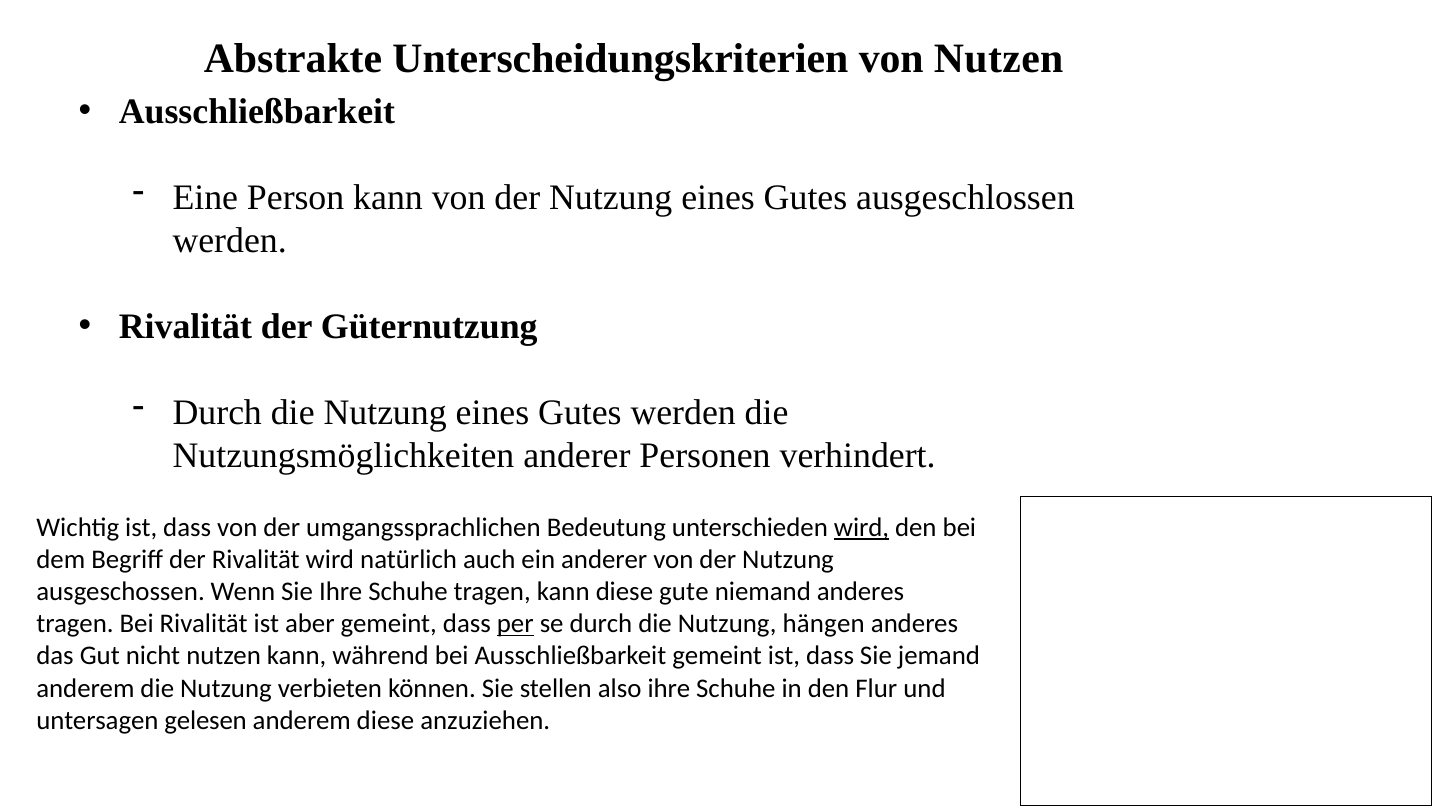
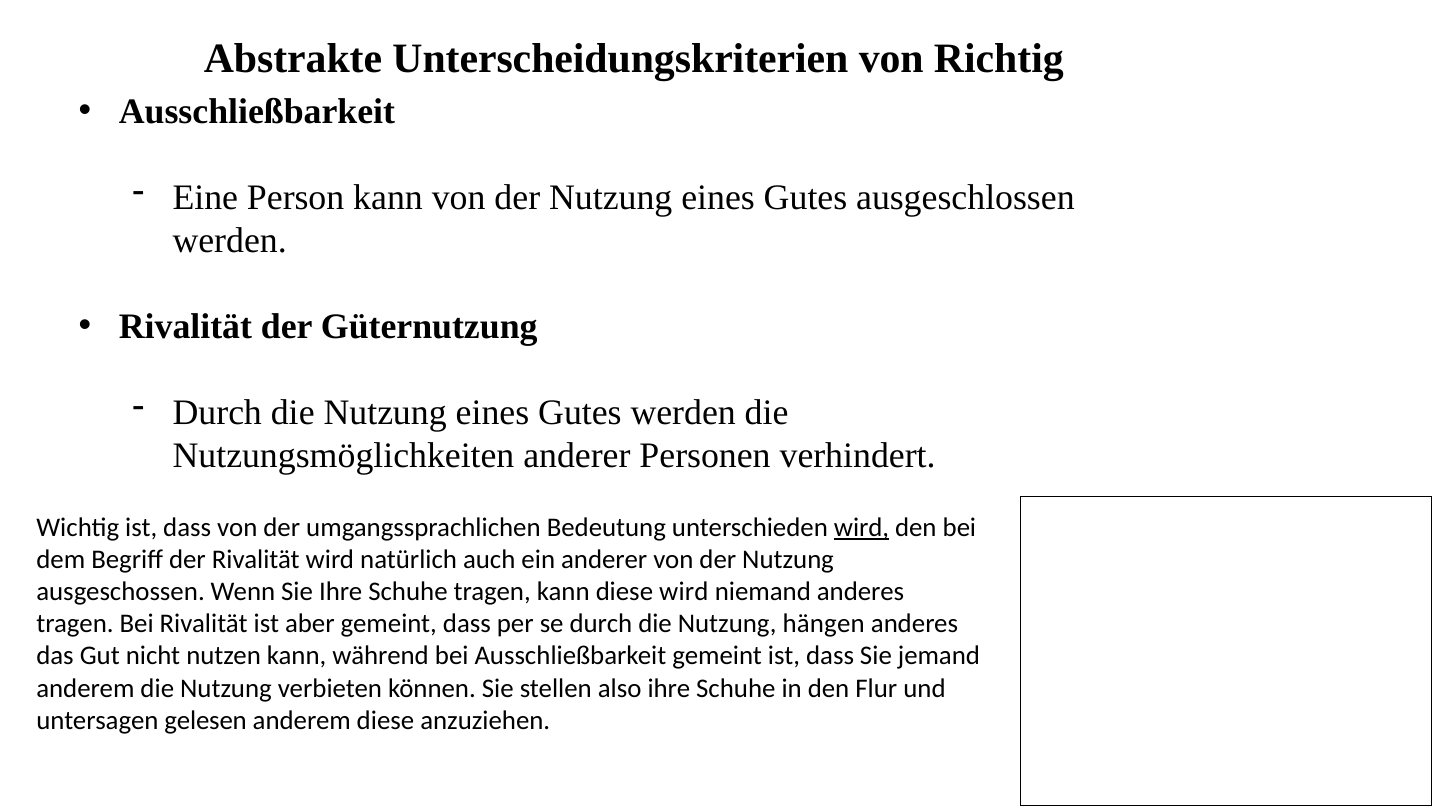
von Nutzen: Nutzen -> Richtig
diese gute: gute -> wird
per underline: present -> none
